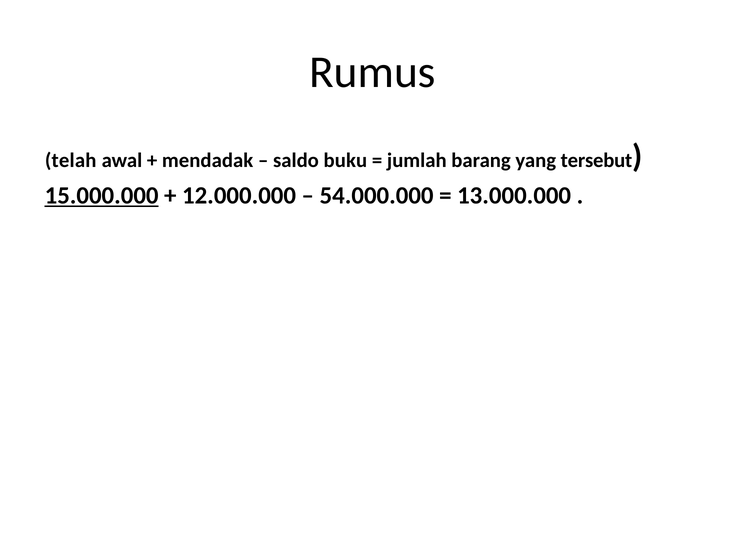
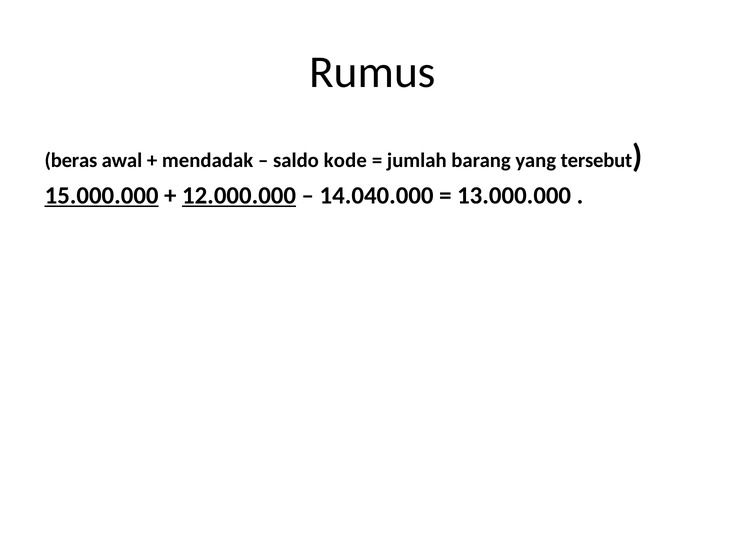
telah: telah -> beras
buku: buku -> kode
12.000.000 underline: none -> present
54.000.000: 54.000.000 -> 14.040.000
